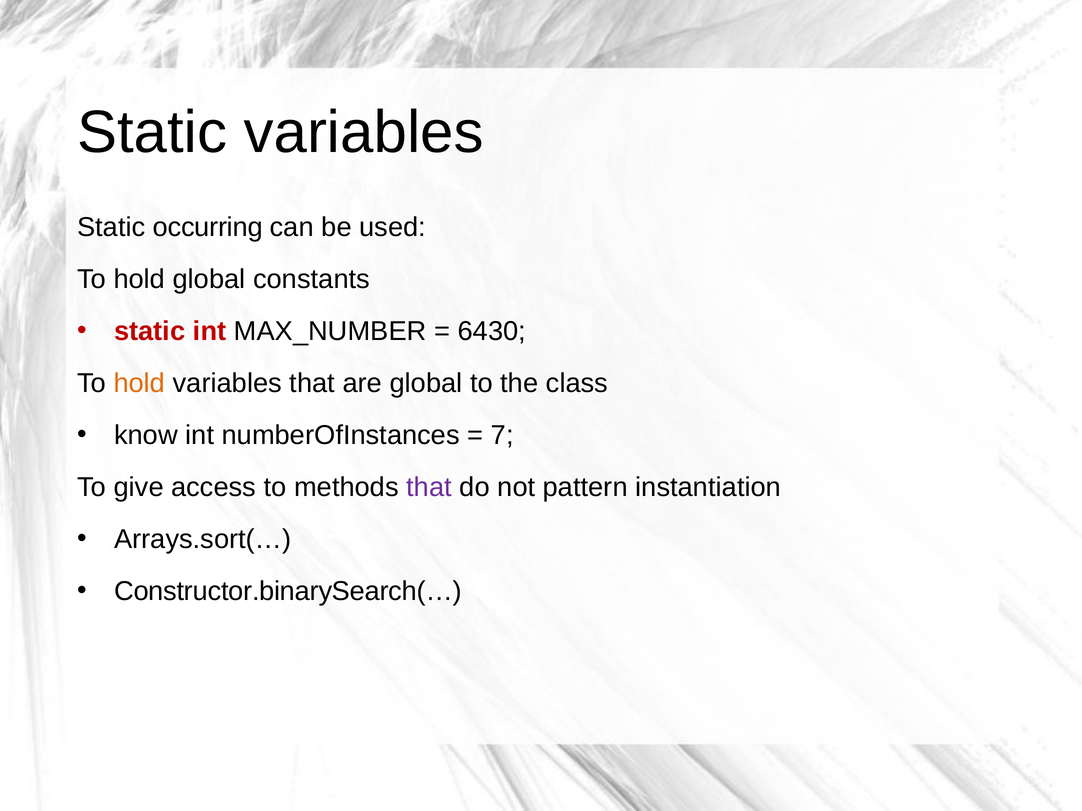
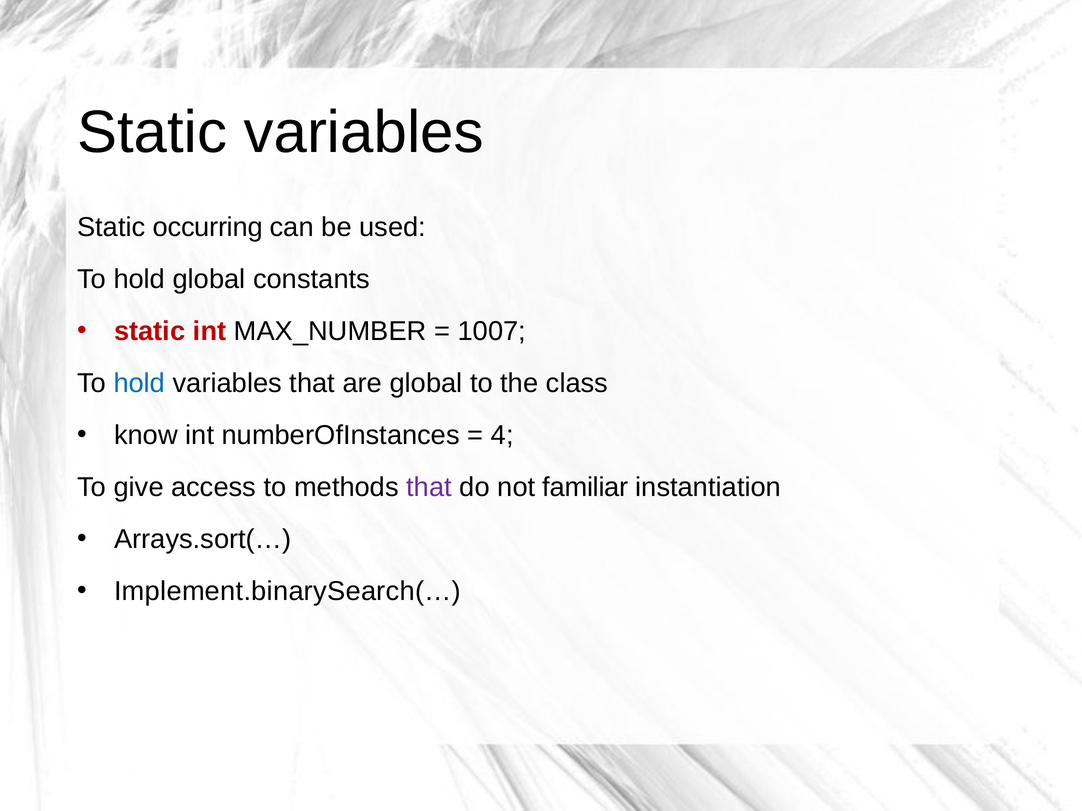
6430: 6430 -> 1007
hold at (139, 384) colour: orange -> blue
7: 7 -> 4
pattern: pattern -> familiar
Constructor.binarySearch(…: Constructor.binarySearch(… -> Implement.binarySearch(…
